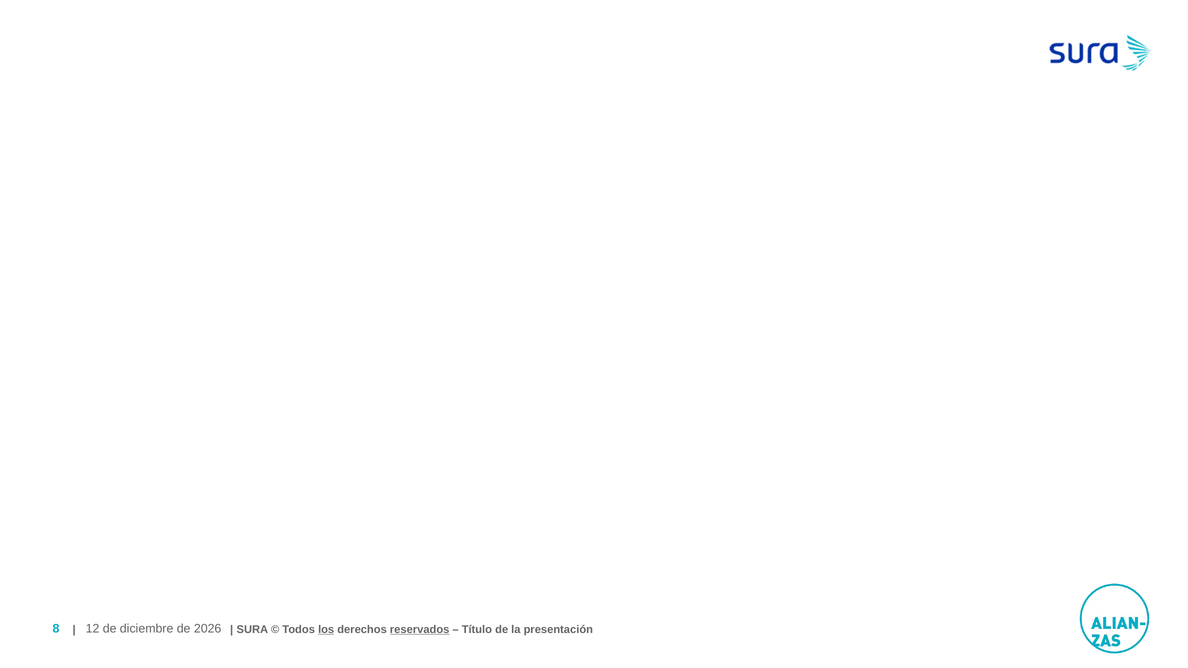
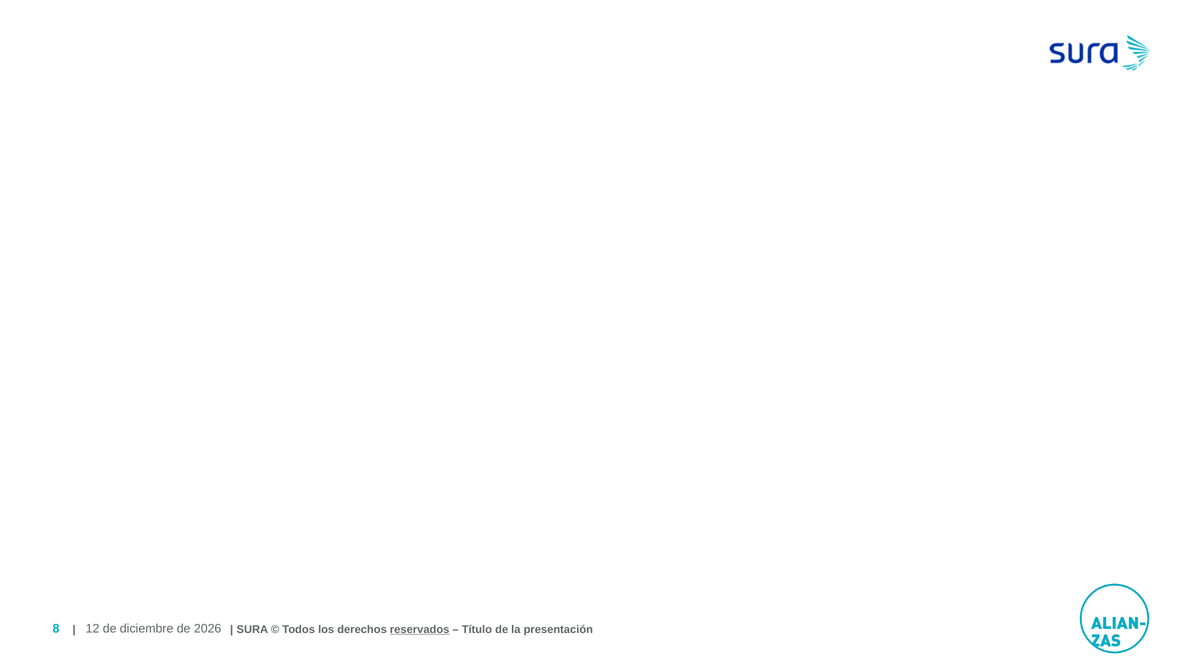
los underline: present -> none
